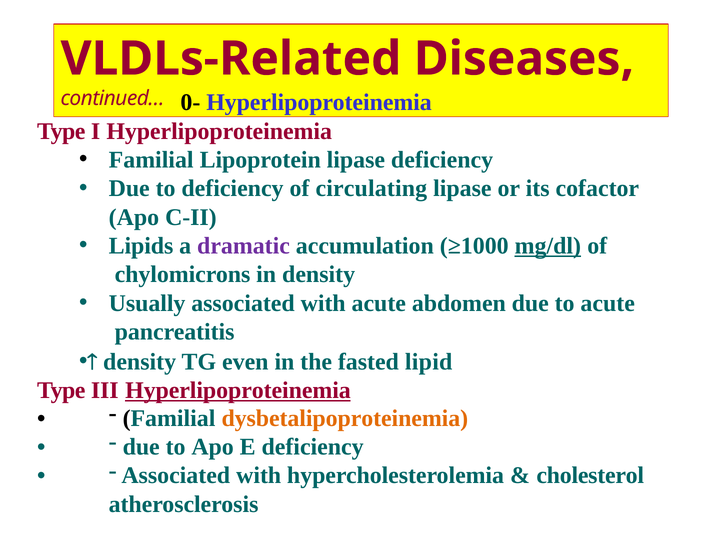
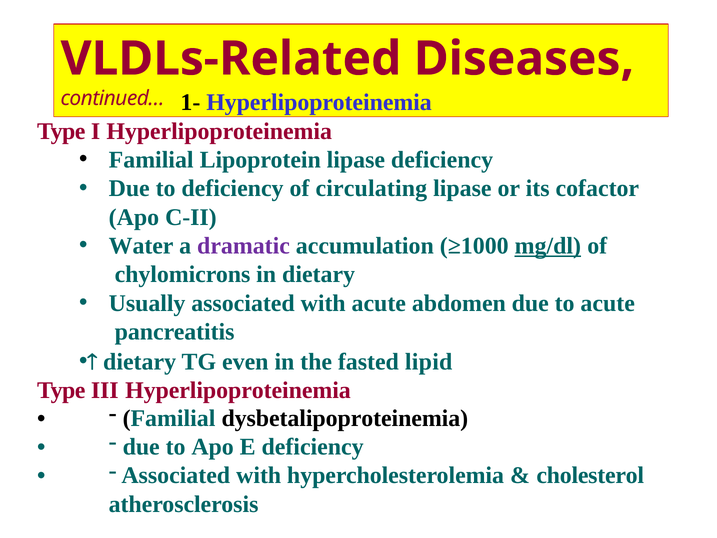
0-: 0- -> 1-
Lipids: Lipids -> Water
in density: density -> dietary
density at (140, 362): density -> dietary
Hyperlipoproteinemia at (238, 390) underline: present -> none
dysbetalipoproteinemia colour: orange -> black
